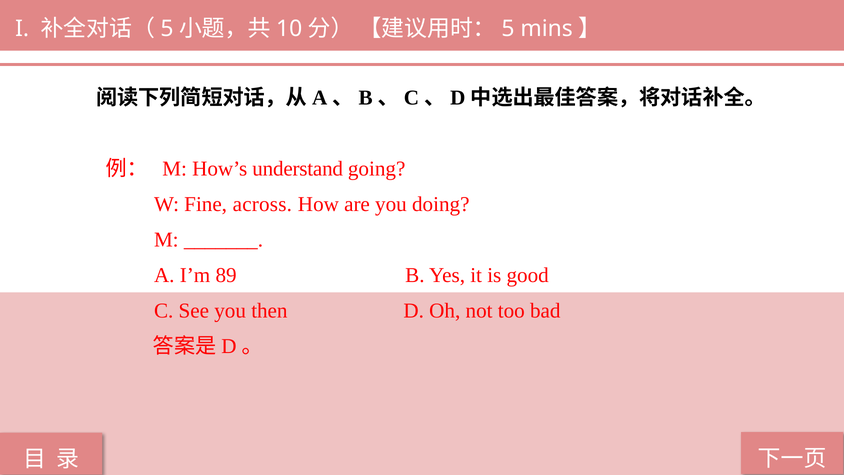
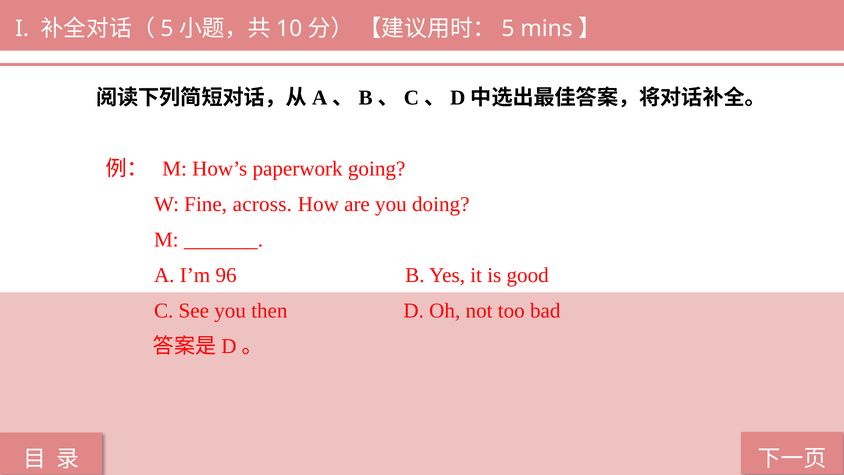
understand: understand -> paperwork
89: 89 -> 96
